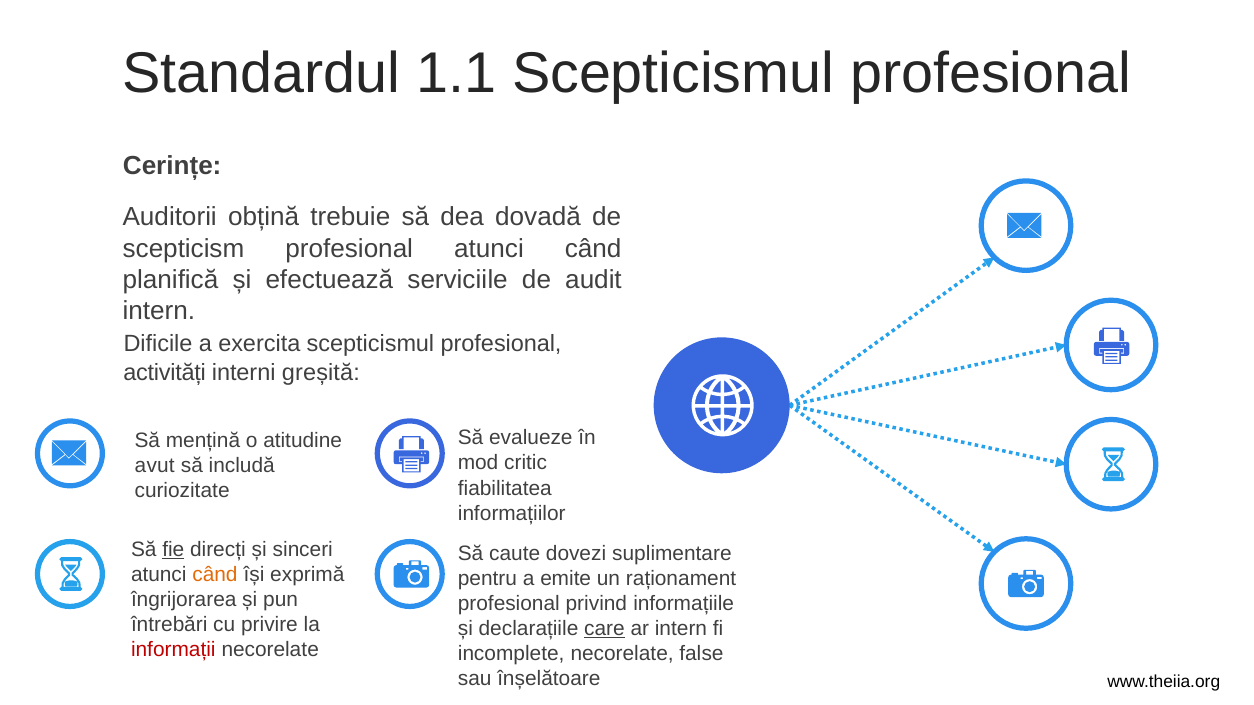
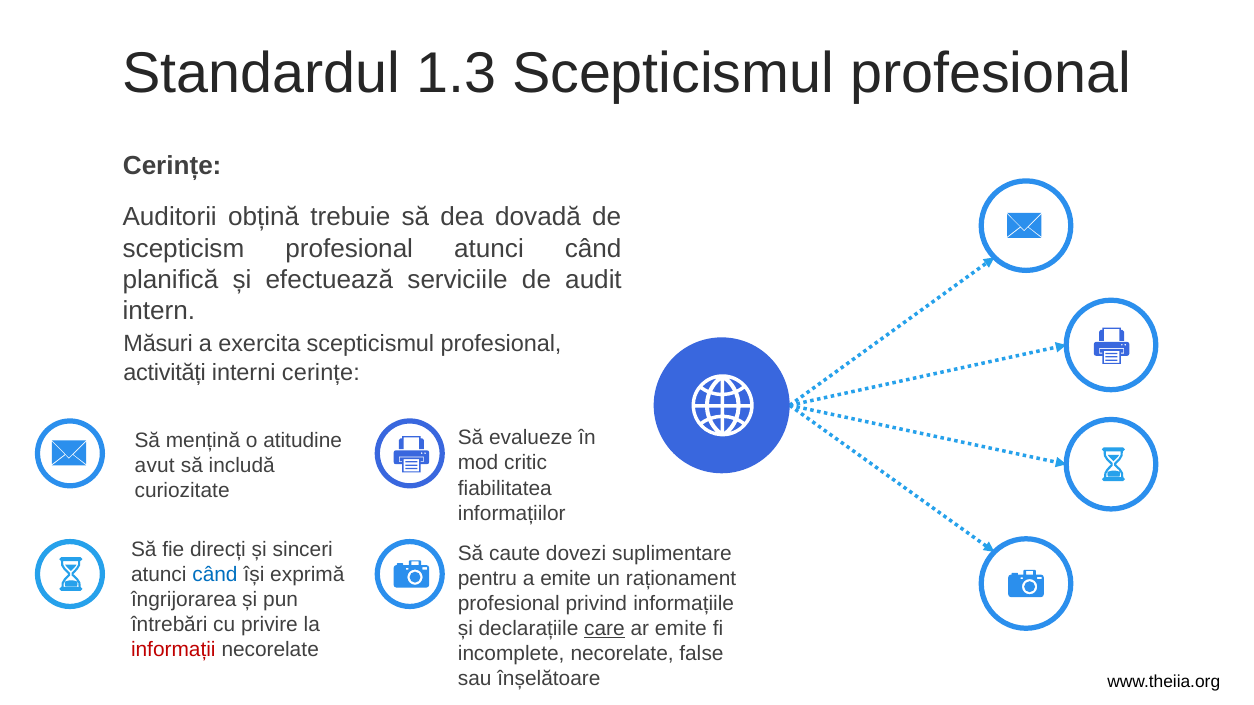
1.1: 1.1 -> 1.3
Dificile: Dificile -> Măsuri
interni greșită: greșită -> cerințe
fie underline: present -> none
când at (215, 575) colour: orange -> blue
ar intern: intern -> emite
